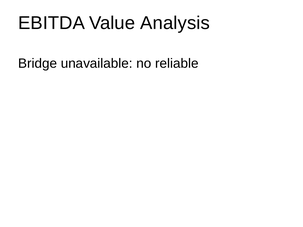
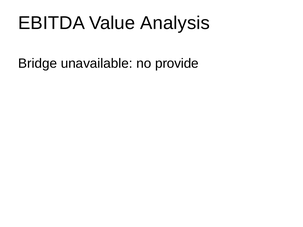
reliable: reliable -> provide
